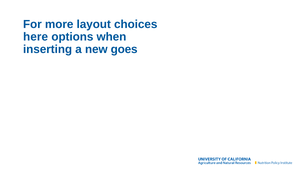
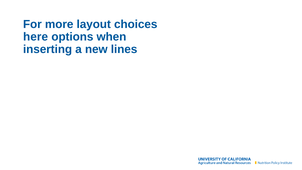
goes: goes -> lines
